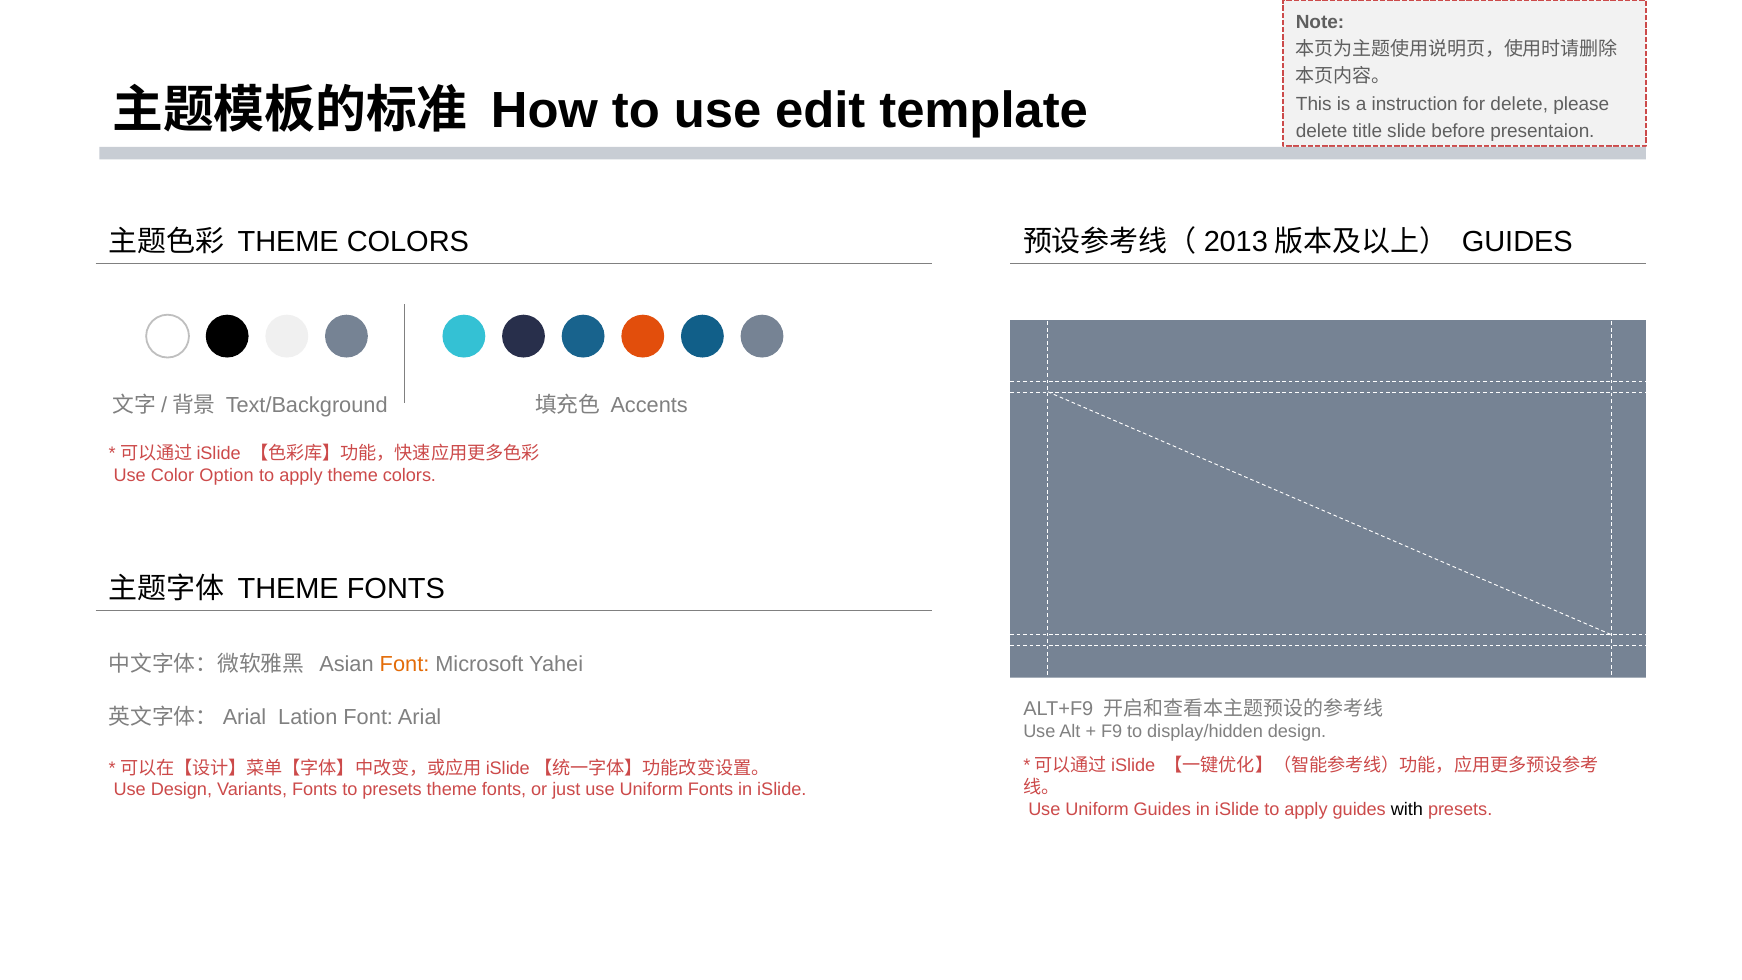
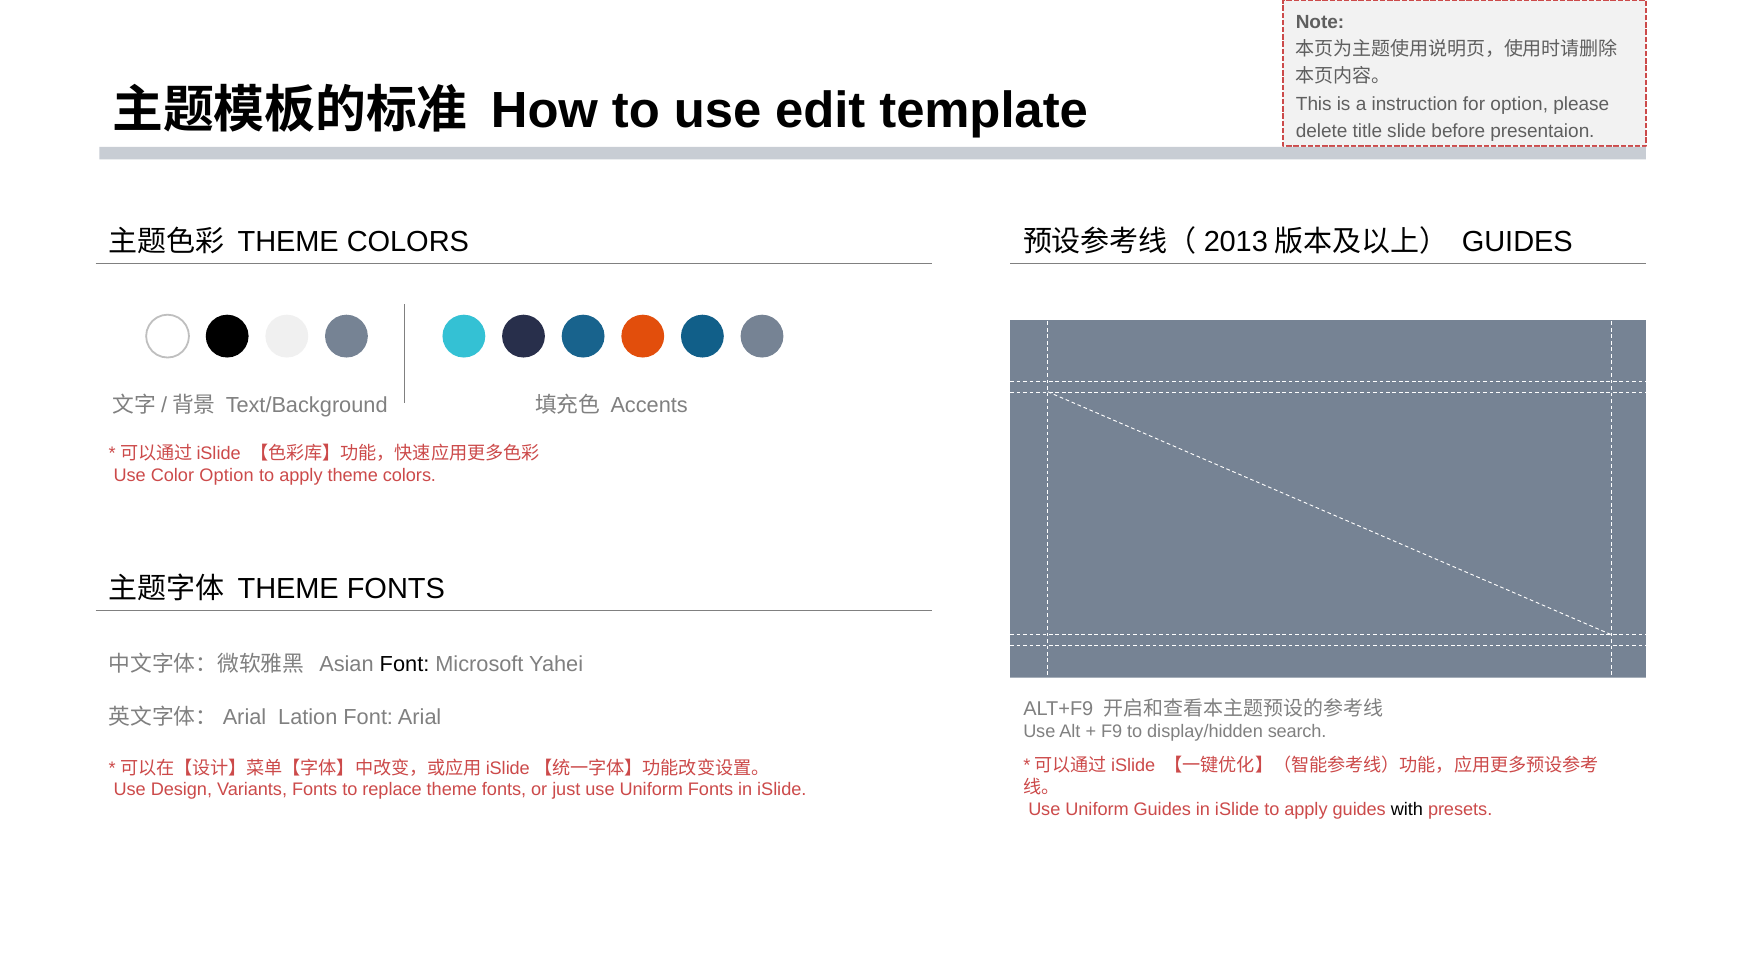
for delete: delete -> option
Font at (405, 665) colour: orange -> black
display/hidden design: design -> search
to presets: presets -> replace
